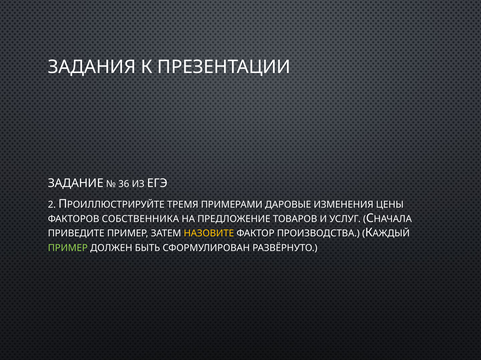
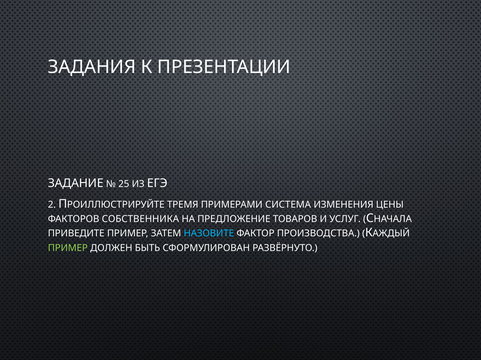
36: 36 -> 25
ДАРОВЫЕ: ДАРОВЫЕ -> СИСТЕМА
НАЗОВИТЕ colour: yellow -> light blue
